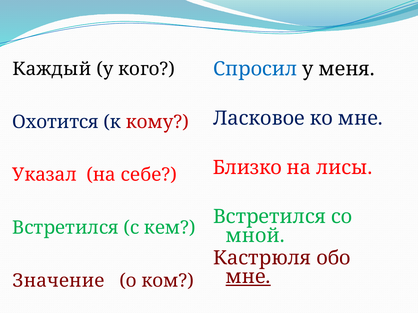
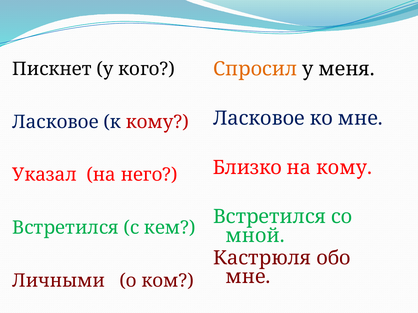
Спросил colour: blue -> orange
Каждый: Каждый -> Пискнет
Охотится at (56, 122): Охотится -> Ласковое
на лисы: лисы -> кому
себе: себе -> него
мне at (248, 277) underline: present -> none
Значение: Значение -> Личными
